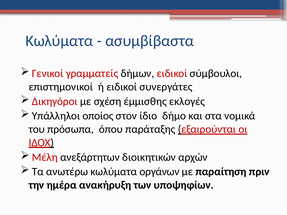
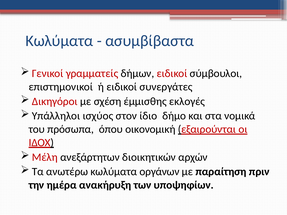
οποίος: οποίος -> ισχύος
παράταξης: παράταξης -> οικονομική
